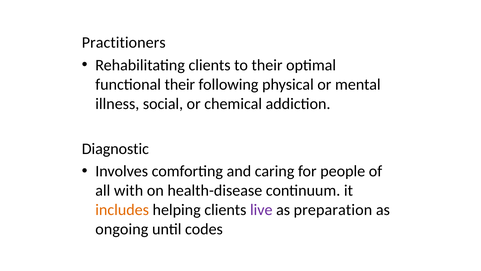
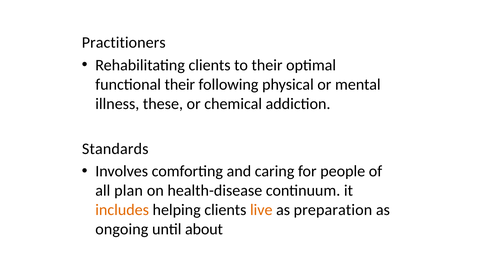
social: social -> these
Diagnostic: Diagnostic -> Standards
with: with -> plan
live colour: purple -> orange
codes: codes -> about
